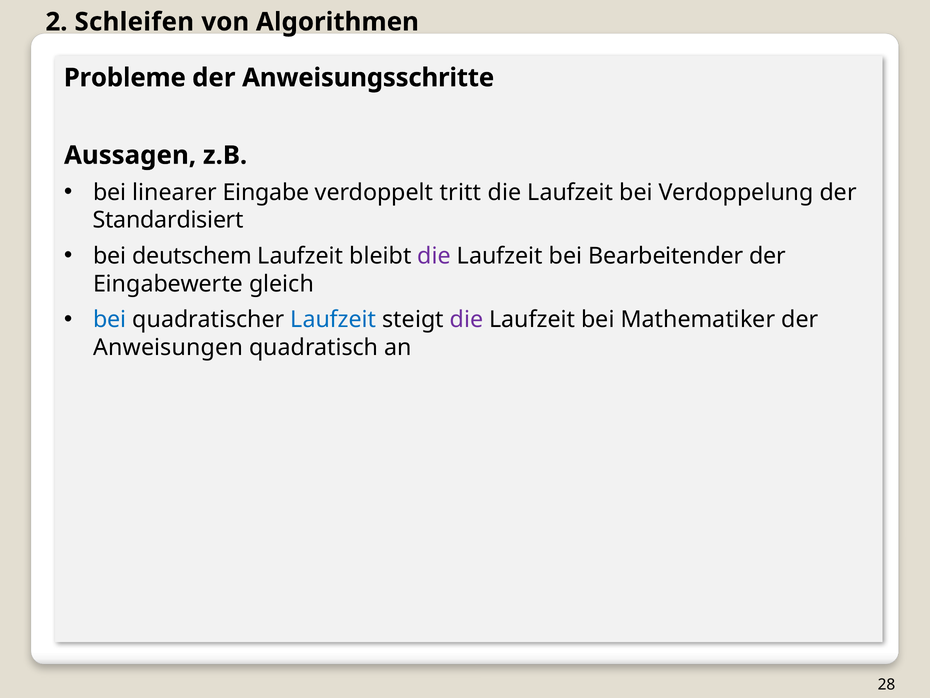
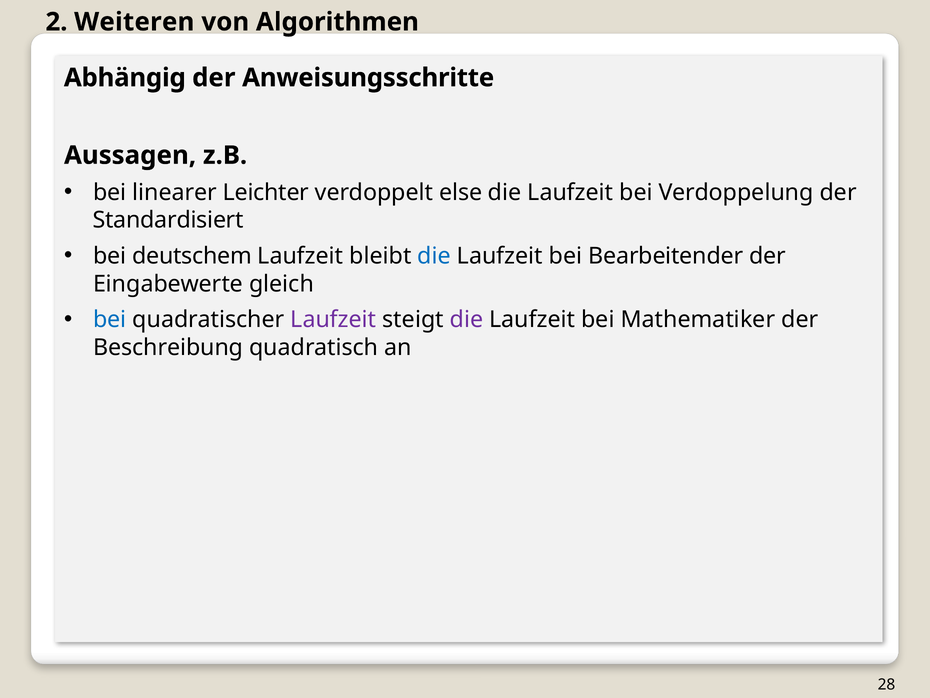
Schleifen: Schleifen -> Weiteren
Probleme: Probleme -> Abhängig
Eingabe: Eingabe -> Leichter
tritt: tritt -> else
die at (434, 256) colour: purple -> blue
Laufzeit at (333, 319) colour: blue -> purple
Anweisungen: Anweisungen -> Beschreibung
